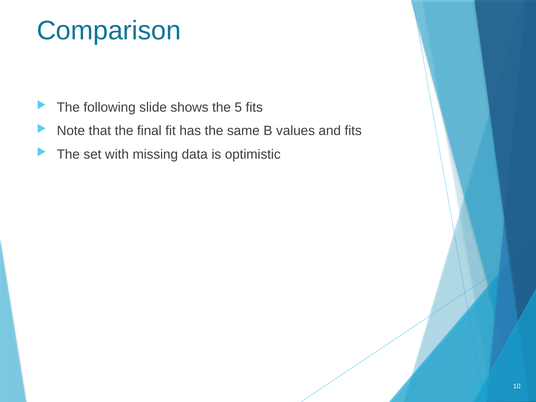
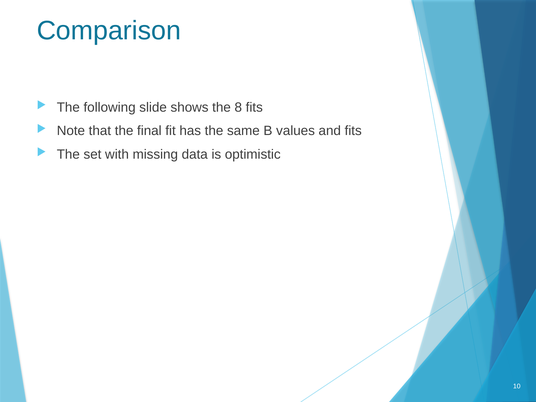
5: 5 -> 8
